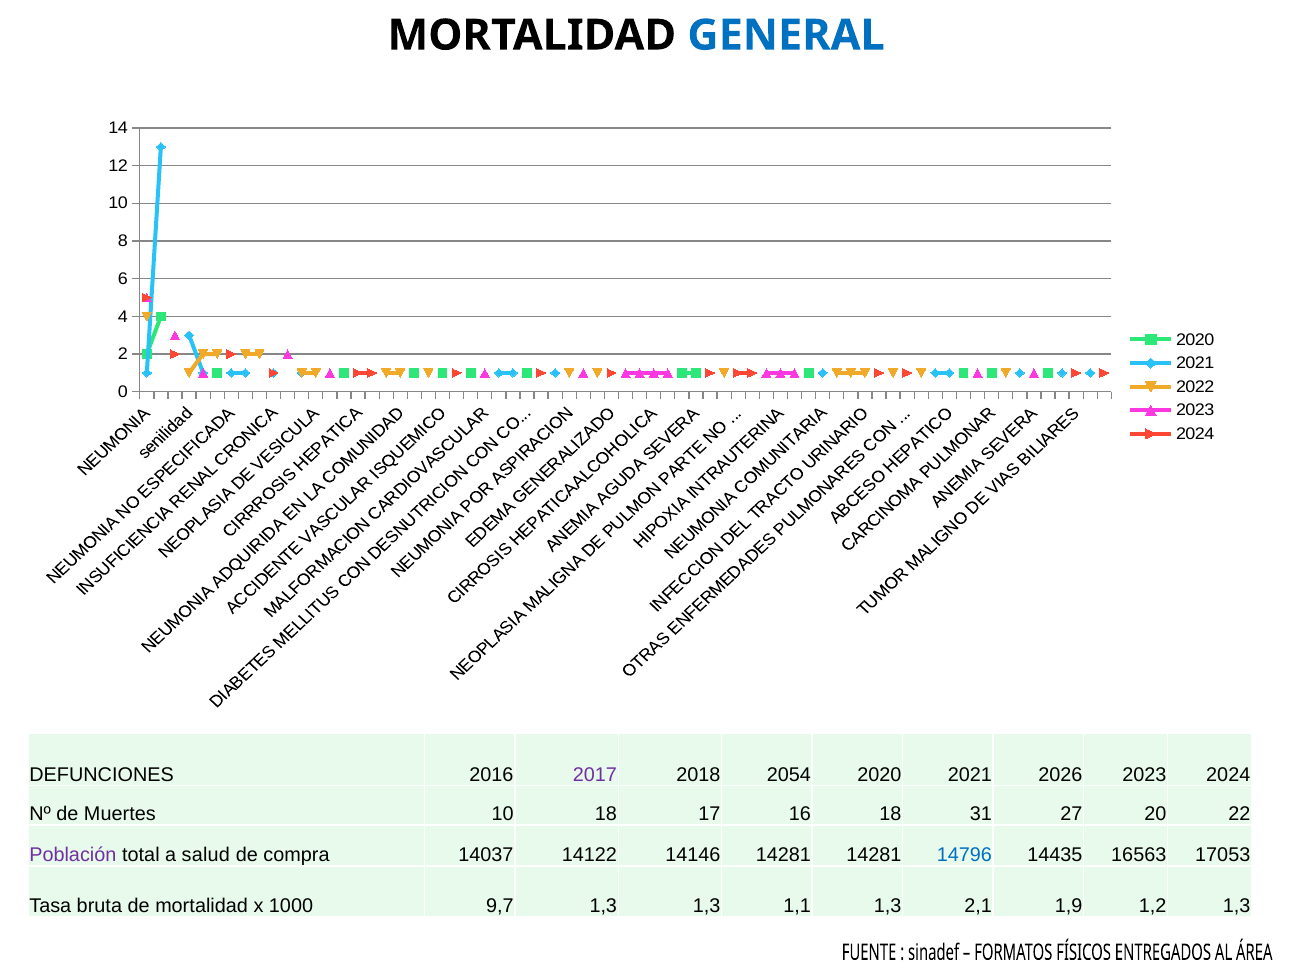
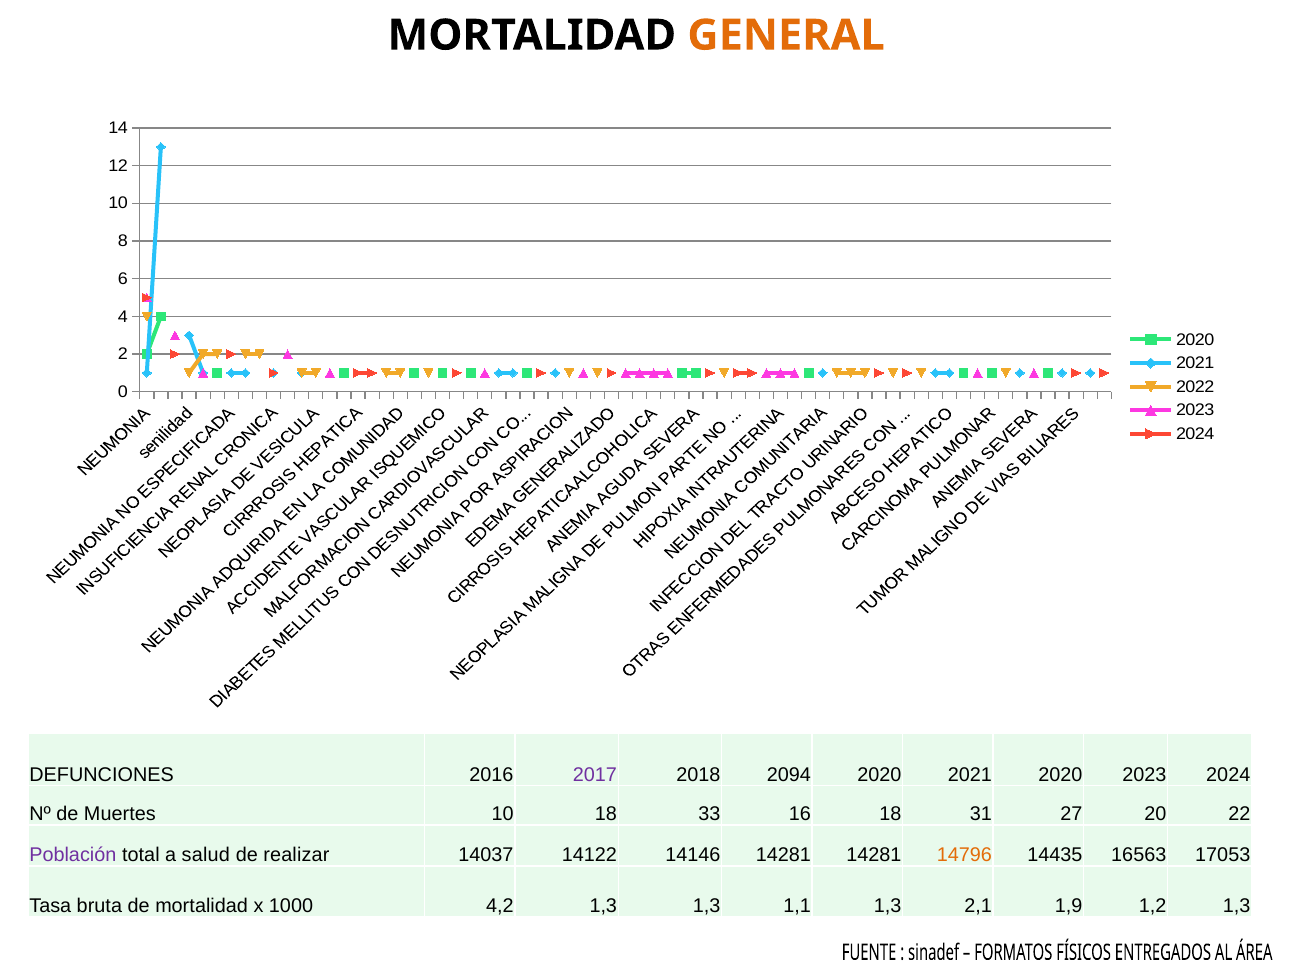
GENERAL colour: blue -> orange
2054: 2054 -> 2094
2021 2026: 2026 -> 2020
17: 17 -> 33
compra: compra -> realizar
14796 colour: blue -> orange
9,7: 9,7 -> 4,2
